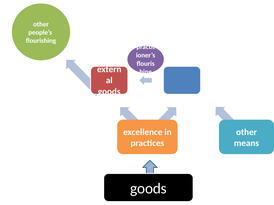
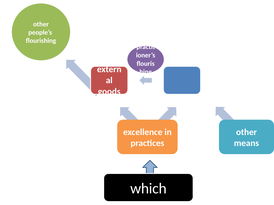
goods at (148, 189): goods -> which
